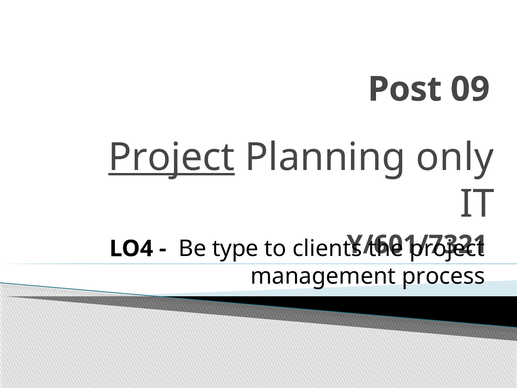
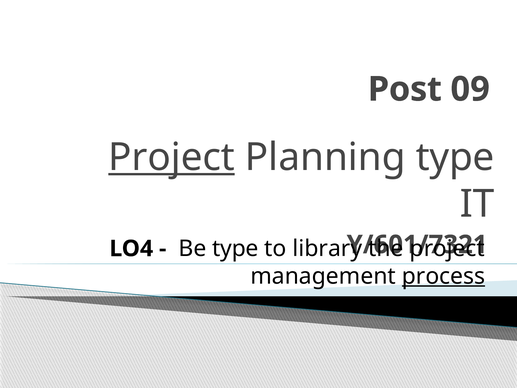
Planning only: only -> type
clients: clients -> library
process underline: none -> present
